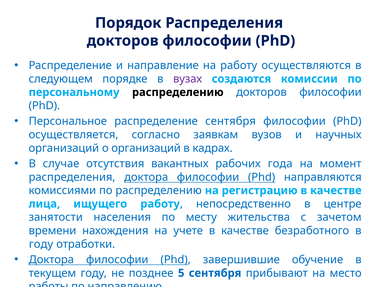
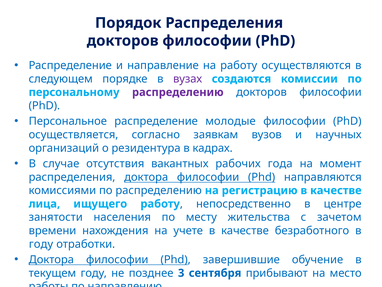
распределению at (178, 92) colour: black -> purple
распределение сентября: сентября -> молодые
о организаций: организаций -> резидентура
5: 5 -> 3
